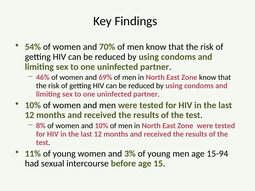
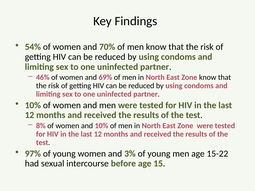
11%: 11% -> 97%
15-94: 15-94 -> 15-22
